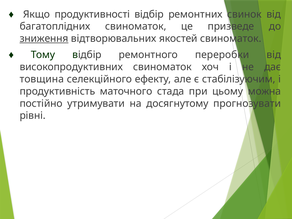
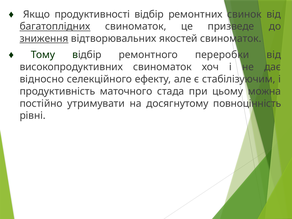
багатоплідних underline: none -> present
товщина: товщина -> відносно
прогнозувати: прогнозувати -> повноцінність
